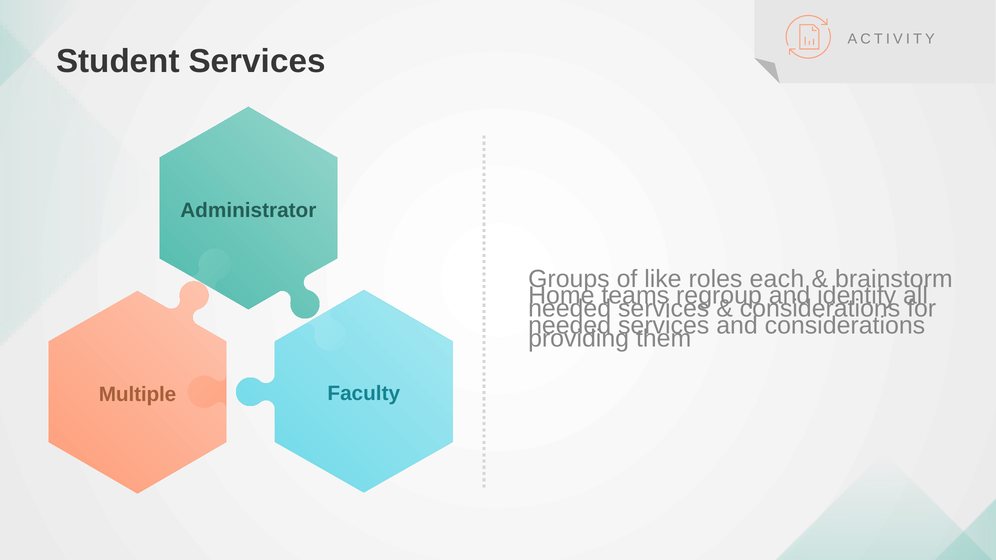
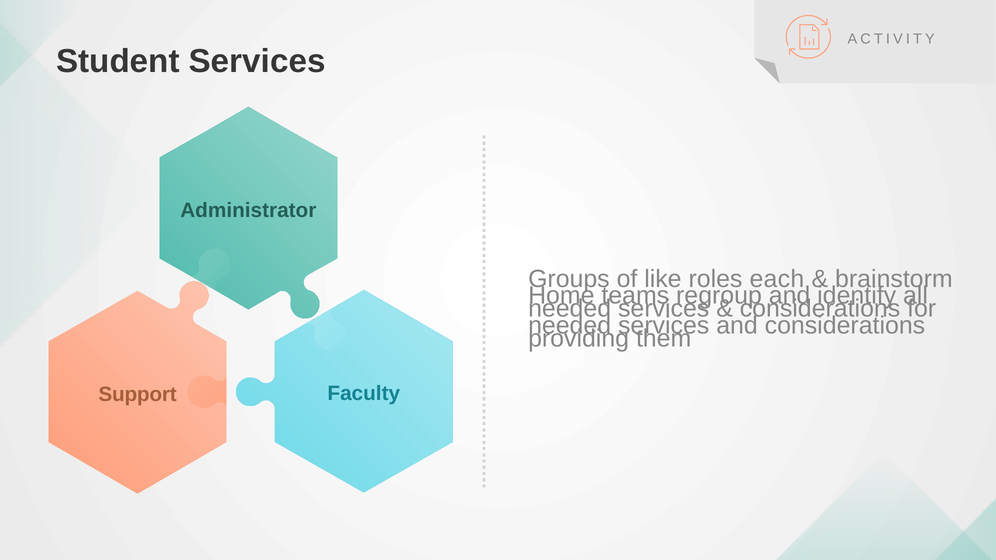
Multiple: Multiple -> Support
